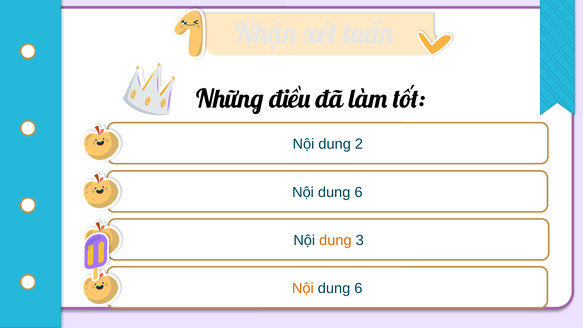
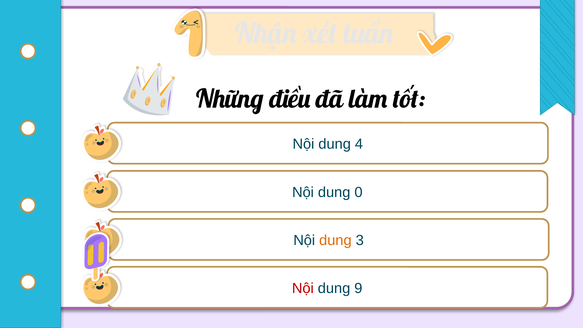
2: 2 -> 4
6 at (358, 192): 6 -> 0
Nội at (303, 288) colour: orange -> red
6 at (358, 288): 6 -> 9
